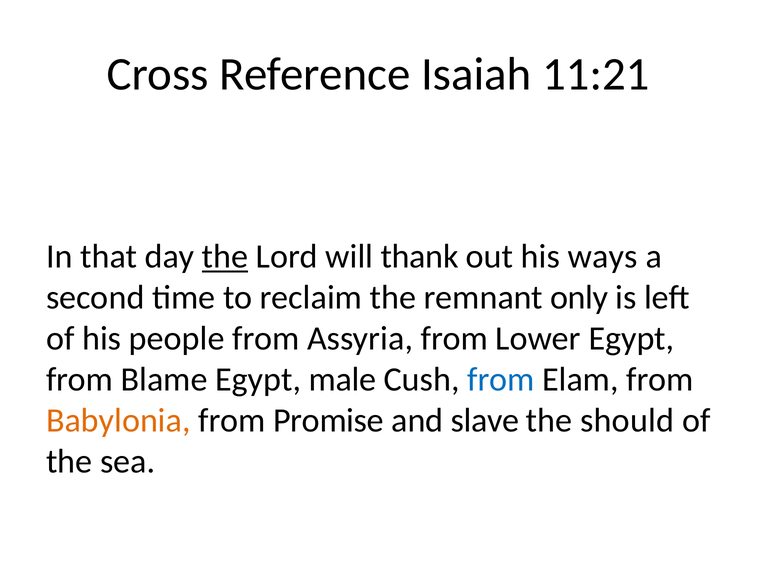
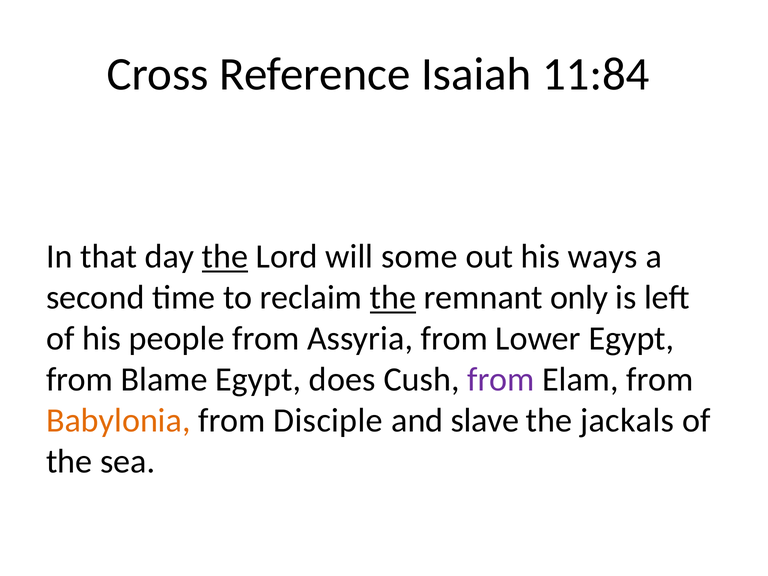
11:21: 11:21 -> 11:84
thank: thank -> some
the at (393, 298) underline: none -> present
male: male -> does
from at (501, 380) colour: blue -> purple
Promise: Promise -> Disciple
should: should -> jackals
